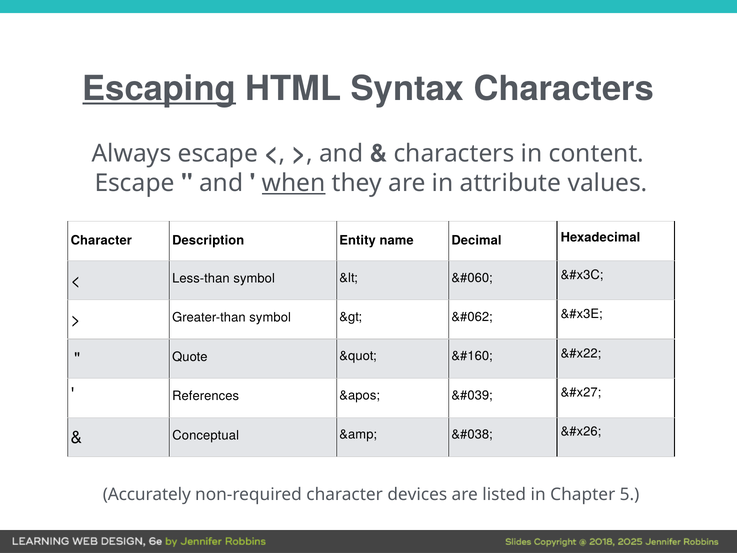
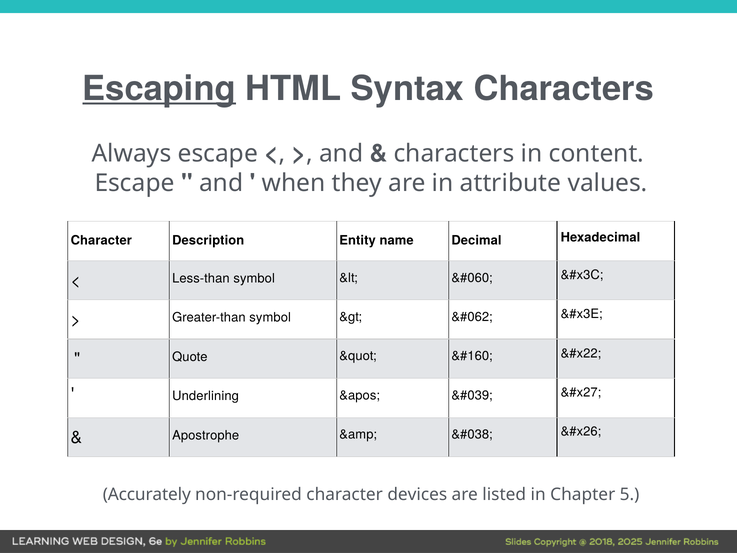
when underline: present -> none
References: References -> Underlining
Conceptual: Conceptual -> Apostrophe
